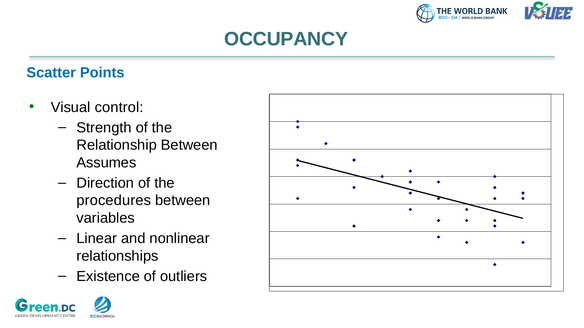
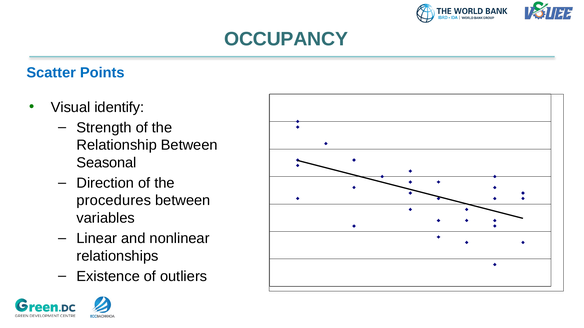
control: control -> identify
Assumes: Assumes -> Seasonal
